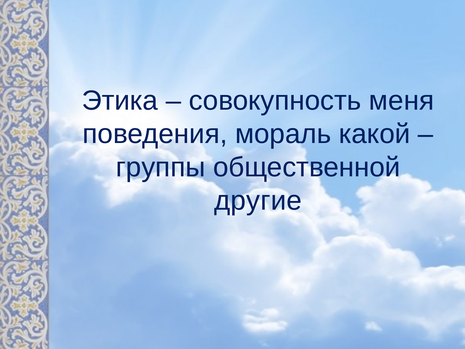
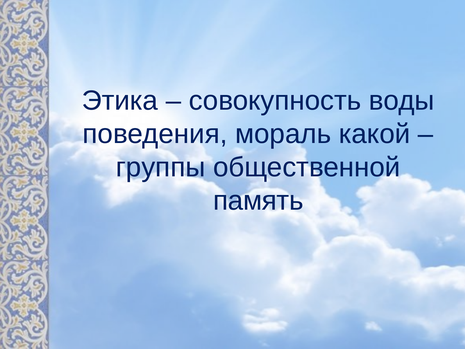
меня: меня -> воды
другие: другие -> память
